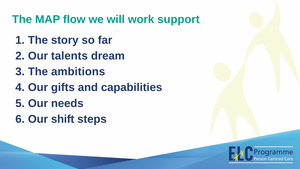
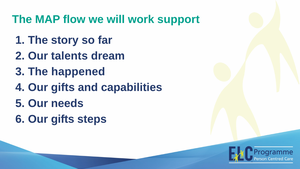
ambitions: ambitions -> happened
shift at (63, 119): shift -> gifts
